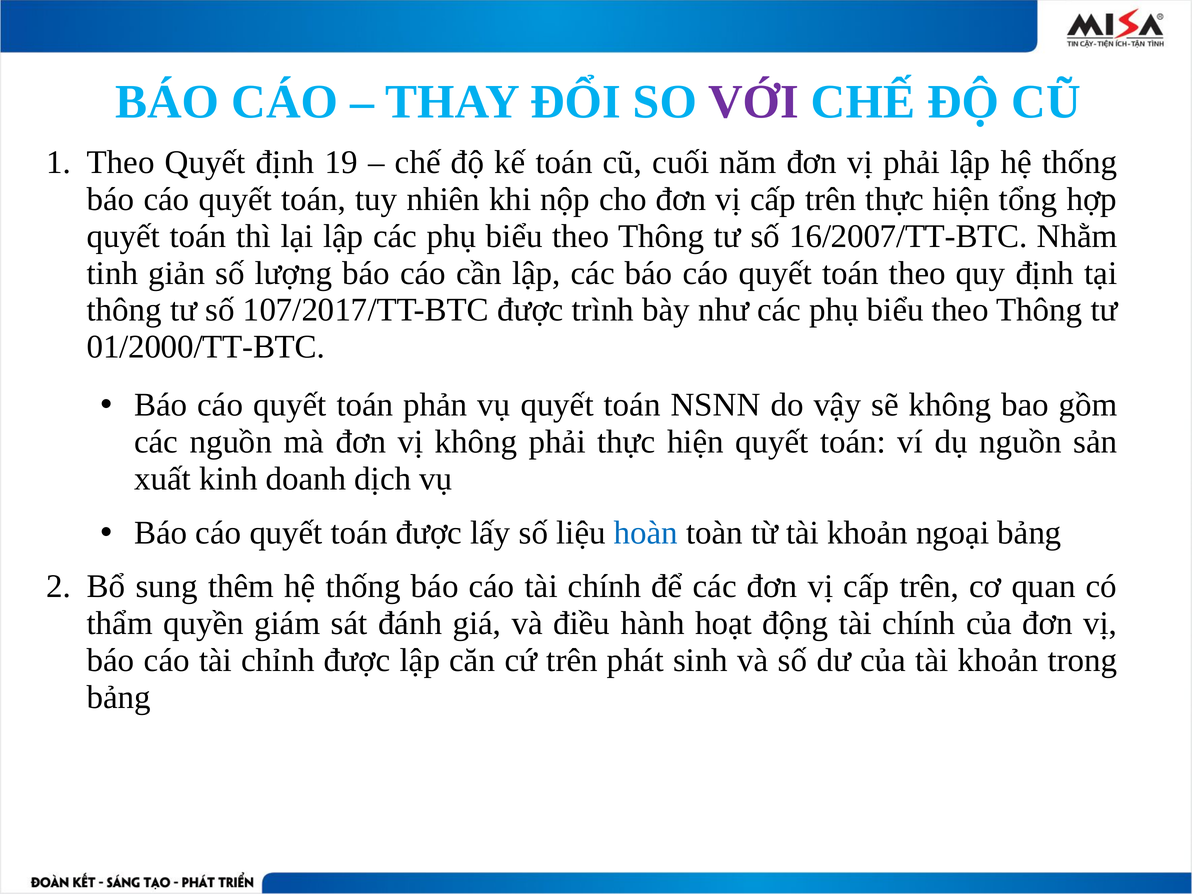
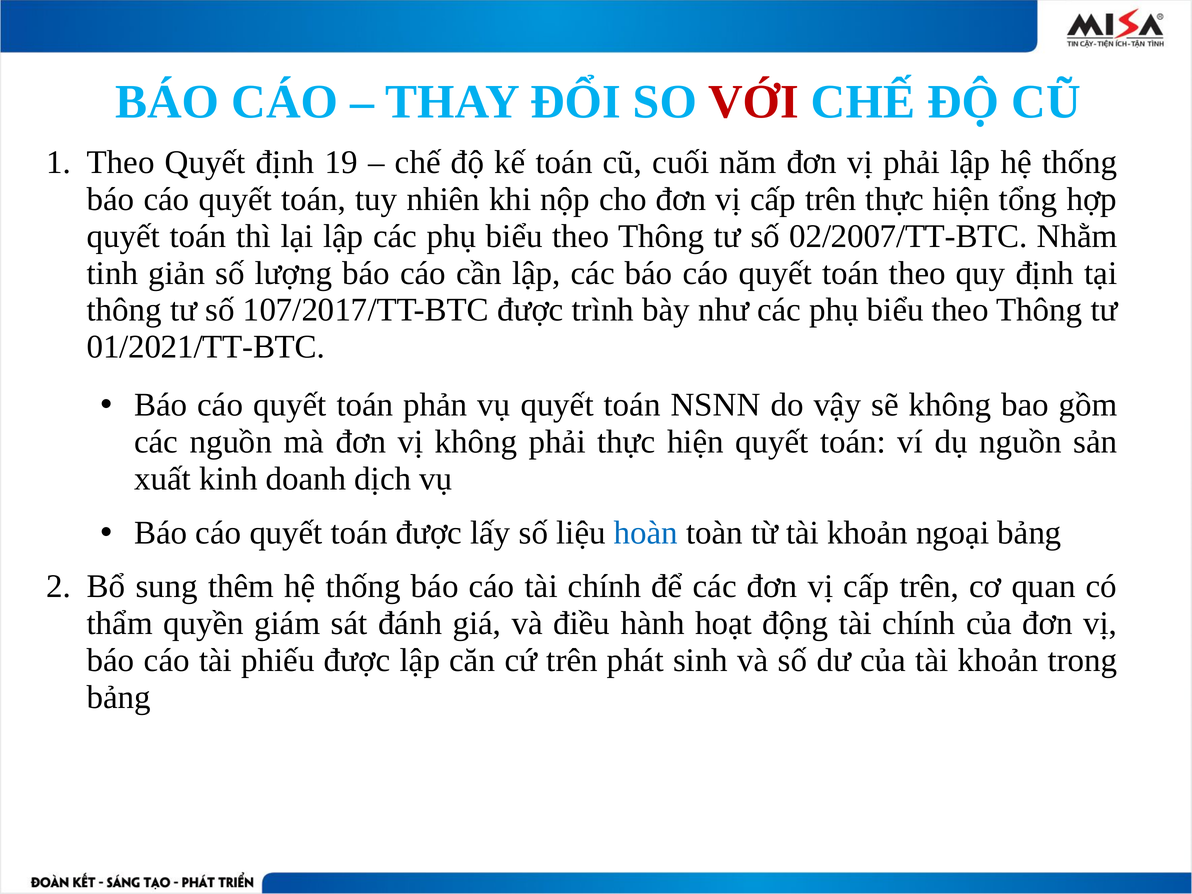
VỚI colour: purple -> red
16/2007/TT-BTC: 16/2007/TT-BTC -> 02/2007/TT-BTC
01/2000/TT-BTC: 01/2000/TT-BTC -> 01/2021/TT-BTC
chỉnh: chỉnh -> phiếu
